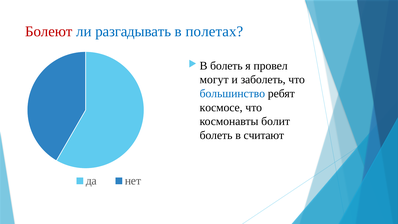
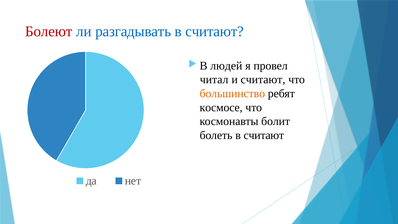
полетах at (214, 31): полетах -> считают
В болеть: болеть -> людей
могут: могут -> читал
и заболеть: заболеть -> считают
большинство colour: blue -> orange
